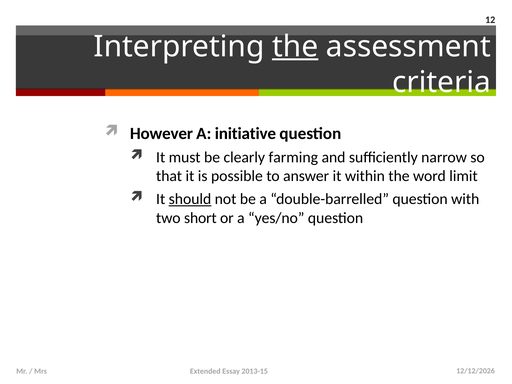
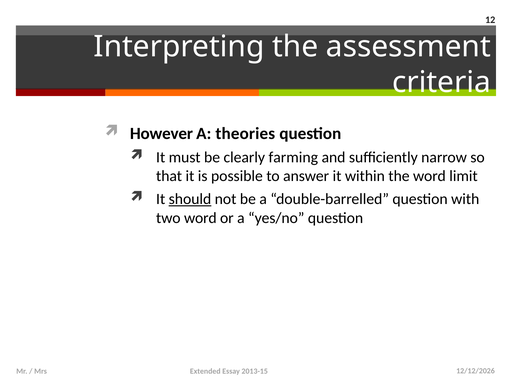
the at (295, 47) underline: present -> none
initiative: initiative -> theories
two short: short -> word
